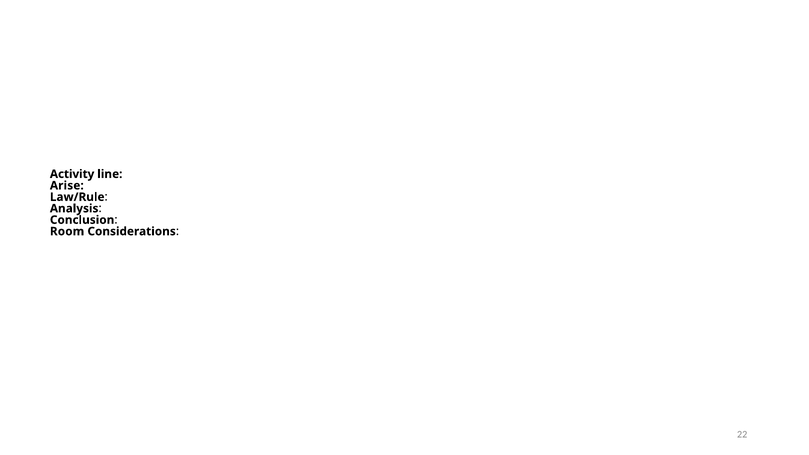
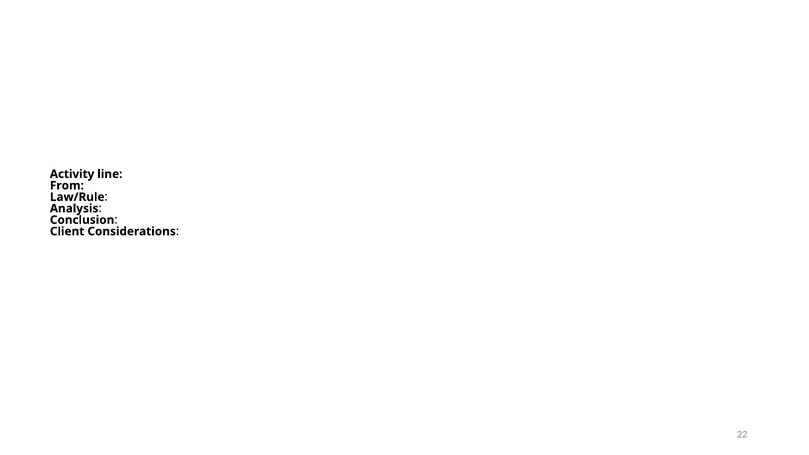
Arise: Arise -> From
Room: Room -> Client
